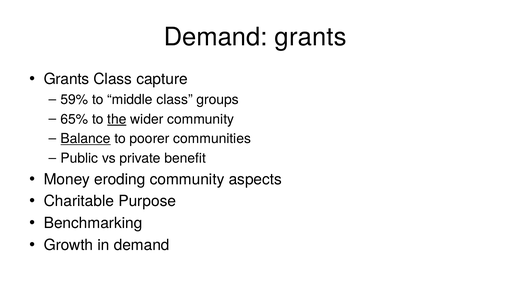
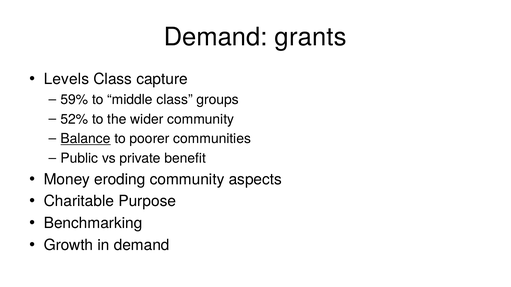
Grants at (67, 79): Grants -> Levels
65%: 65% -> 52%
the underline: present -> none
